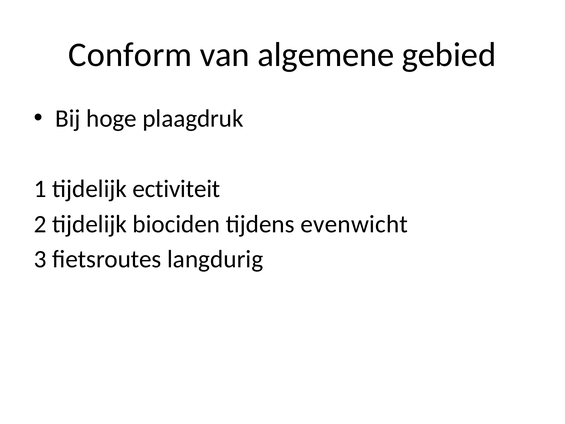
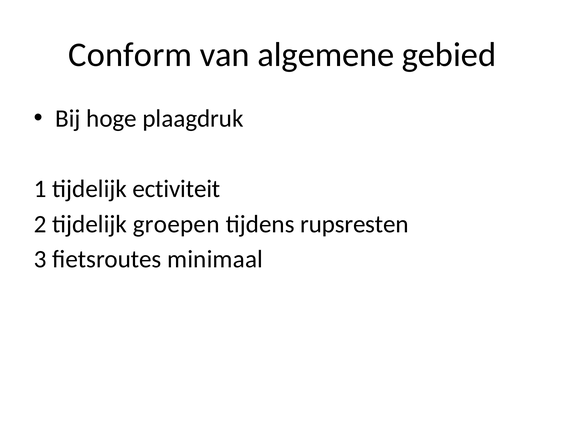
biociden: biociden -> groepen
evenwicht: evenwicht -> rupsresten
langdurig: langdurig -> minimaal
